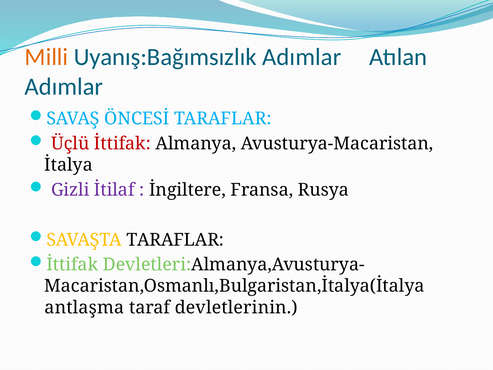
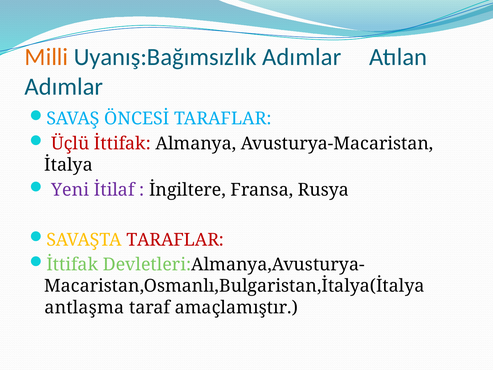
Gizli: Gizli -> Yeni
TARAFLAR at (175, 240) colour: black -> red
devletlerinin: devletlerinin -> amaçlamıştır
